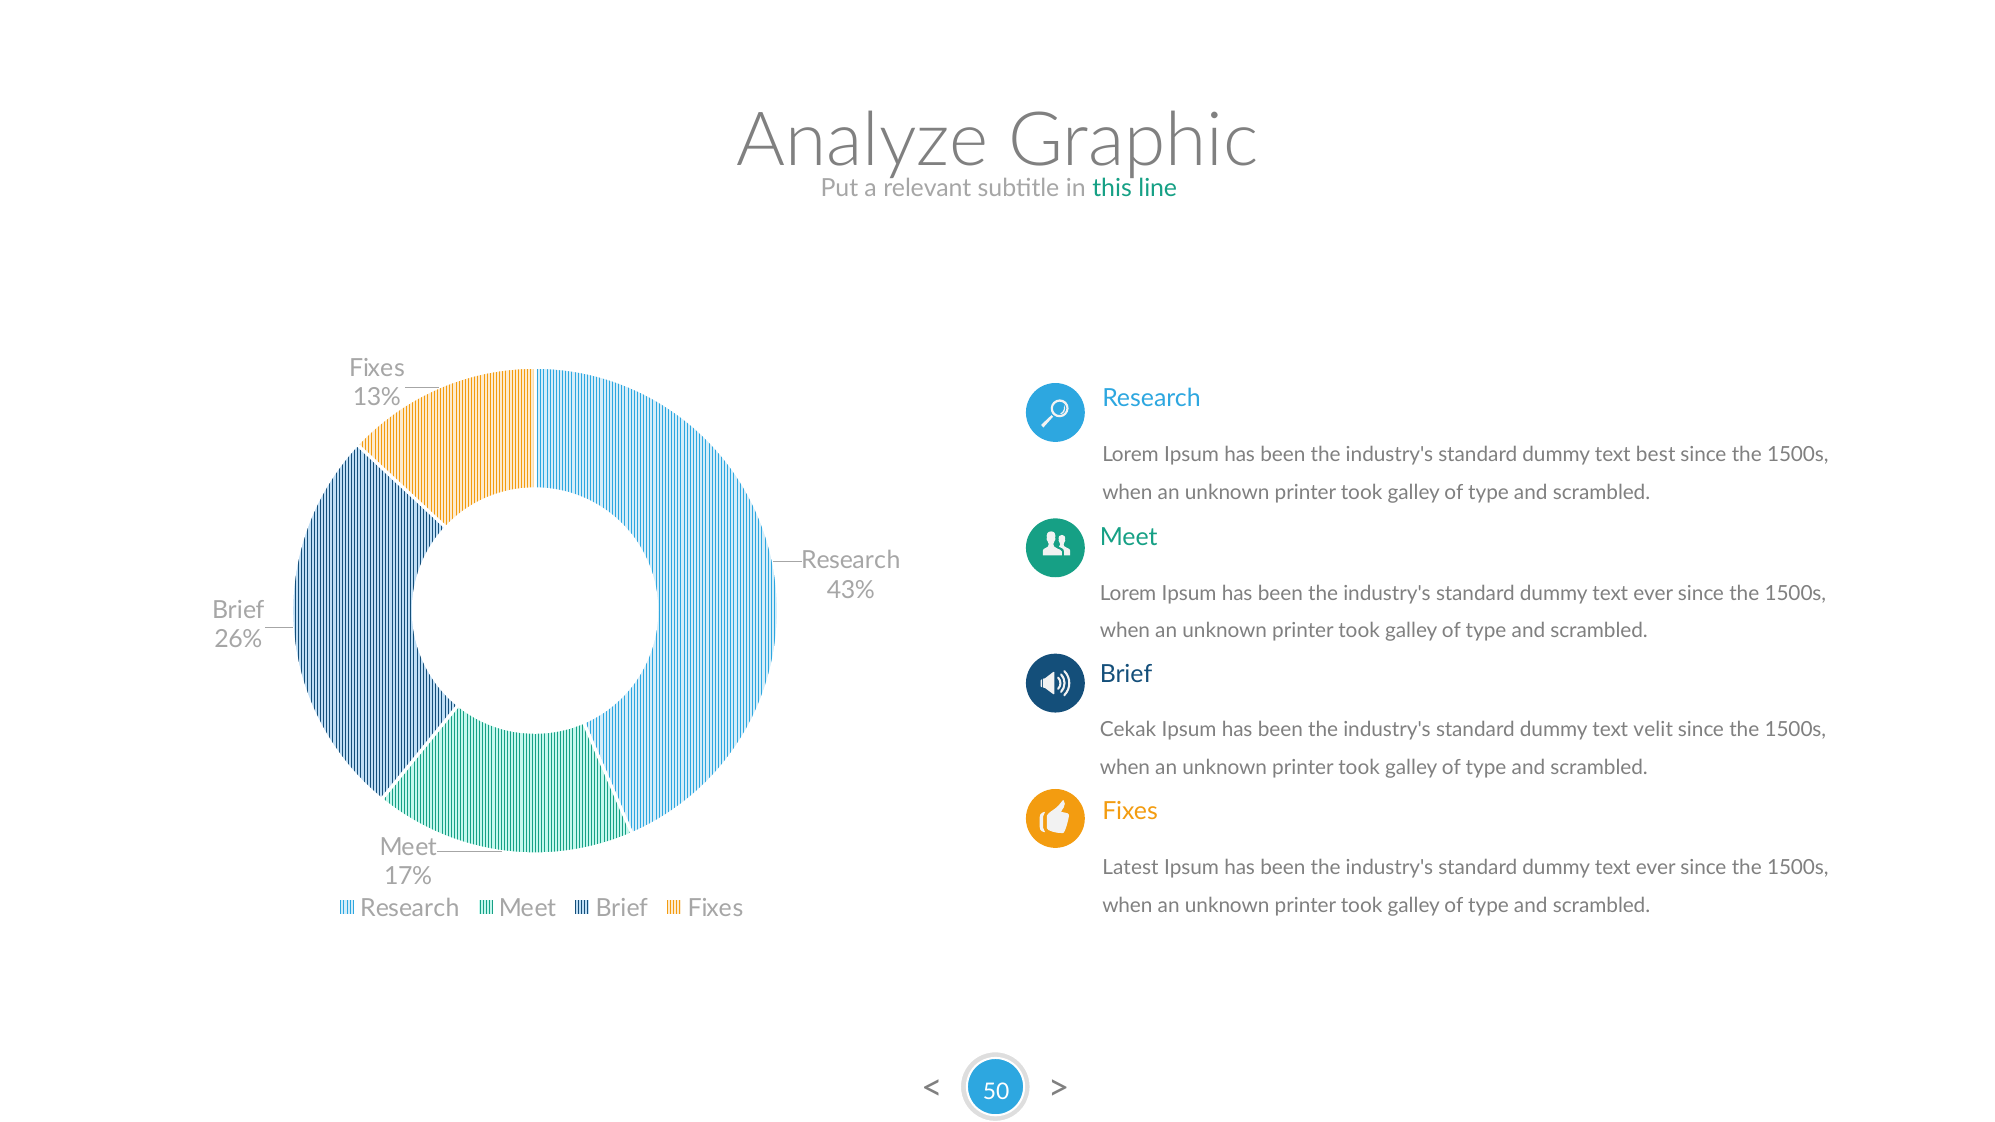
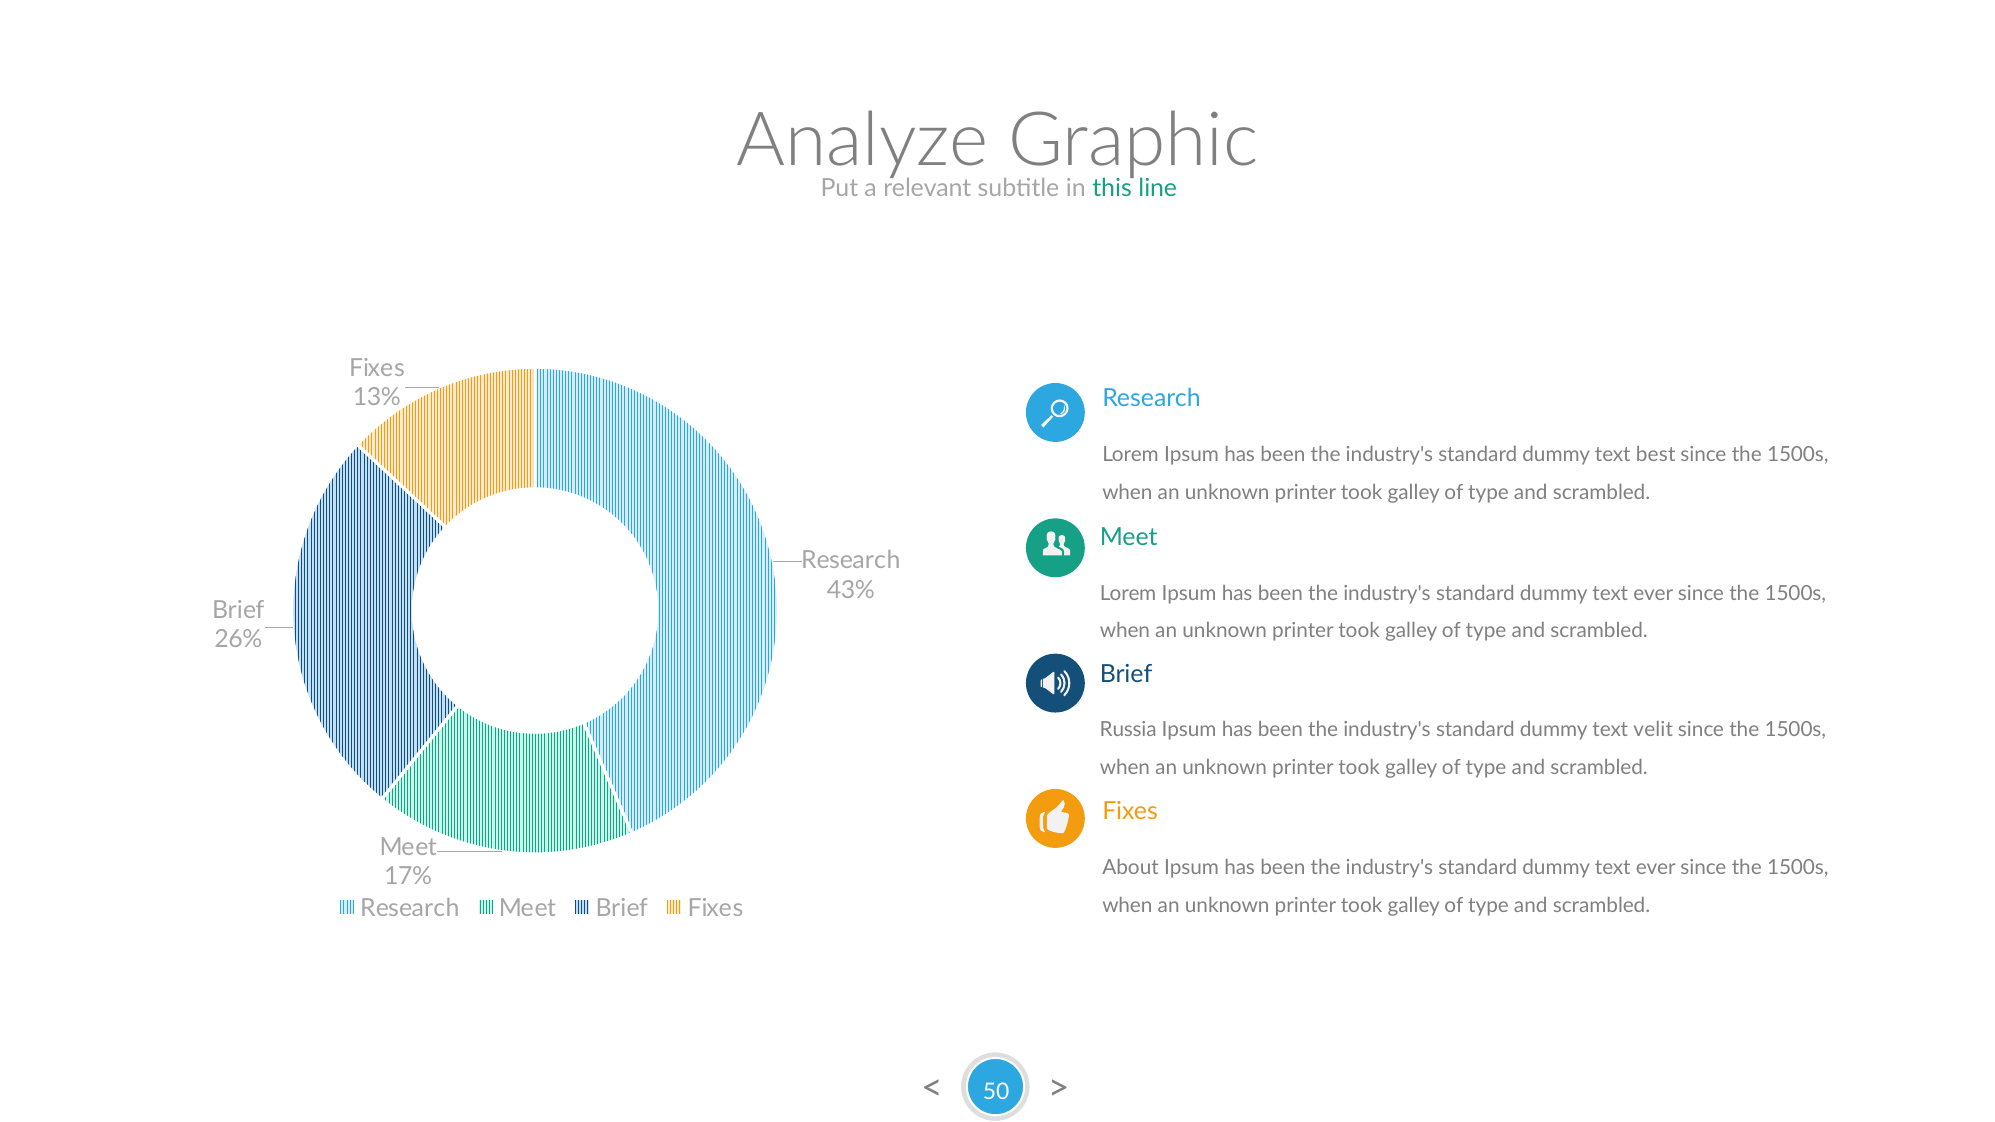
Cekak: Cekak -> Russia
Latest: Latest -> About
